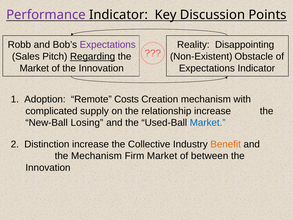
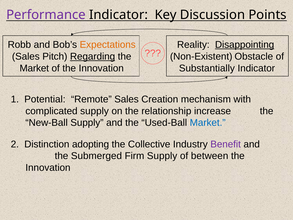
Expectations at (108, 45) colour: purple -> orange
Disappointing underline: none -> present
Expectations at (207, 68): Expectations -> Substantially
Adoption: Adoption -> Potential
Remote Costs: Costs -> Sales
New-Ball Losing: Losing -> Supply
Distinction increase: increase -> adopting
Benefit colour: orange -> purple
the Mechanism: Mechanism -> Submerged
Firm Market: Market -> Supply
